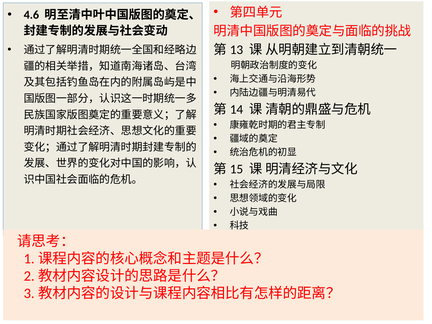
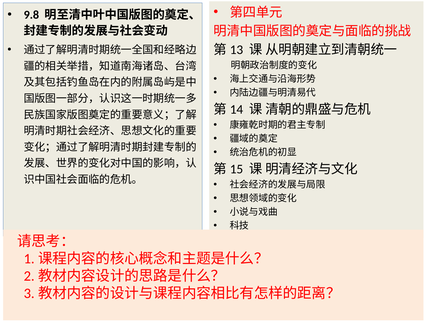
4.6: 4.6 -> 9.8
